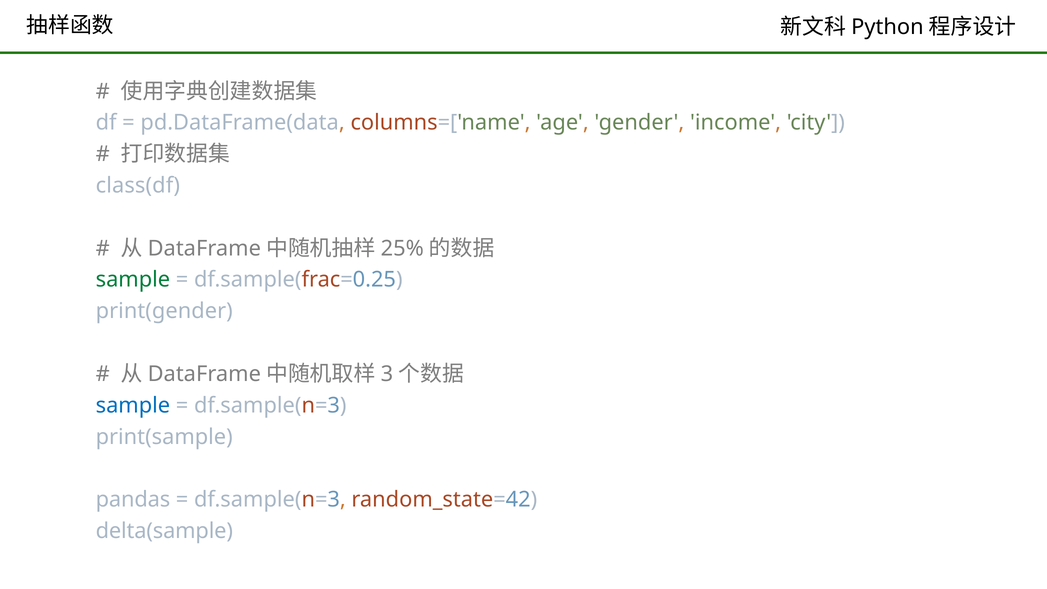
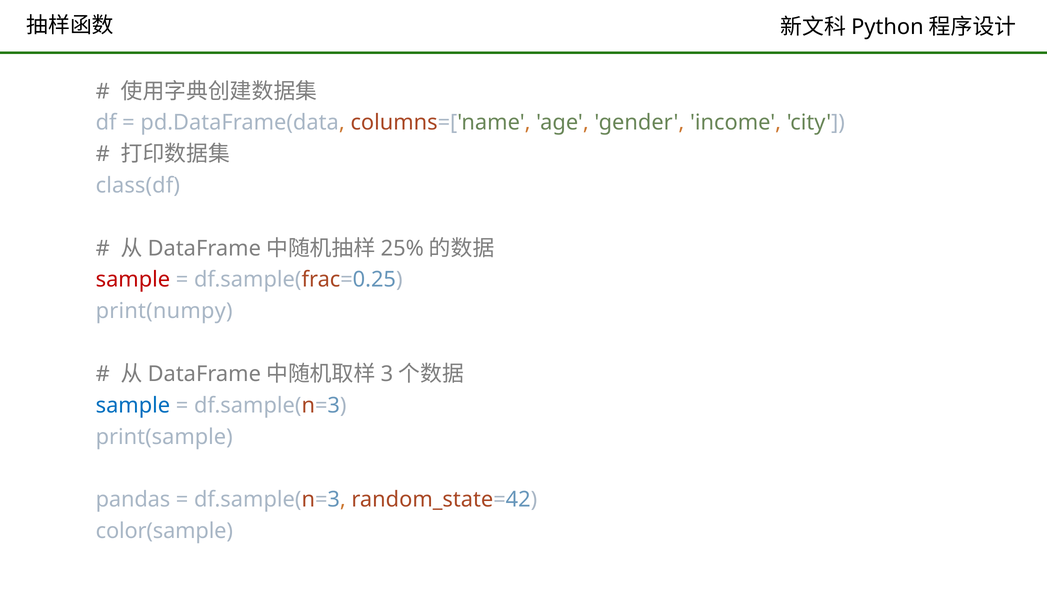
sample at (133, 280) colour: green -> red
print(gender: print(gender -> print(numpy
delta(sample: delta(sample -> color(sample
